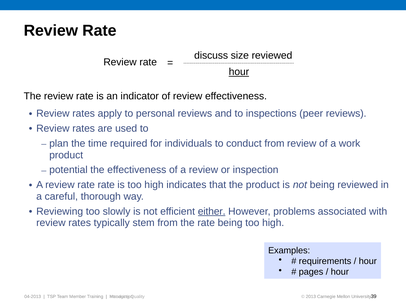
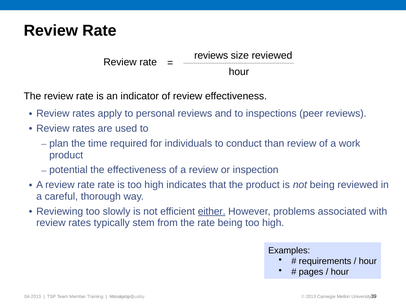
discuss at (211, 56): discuss -> reviews
hour at (239, 72) underline: present -> none
conduct from: from -> than
